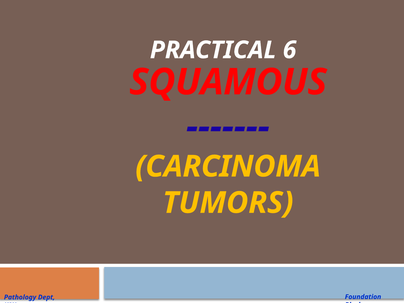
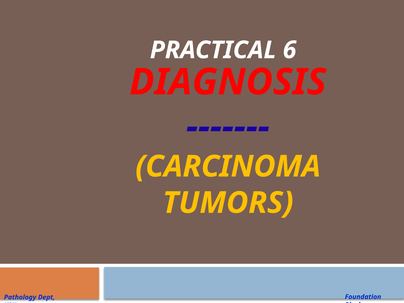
SQUAMOUS: SQUAMOUS -> DIAGNOSIS
